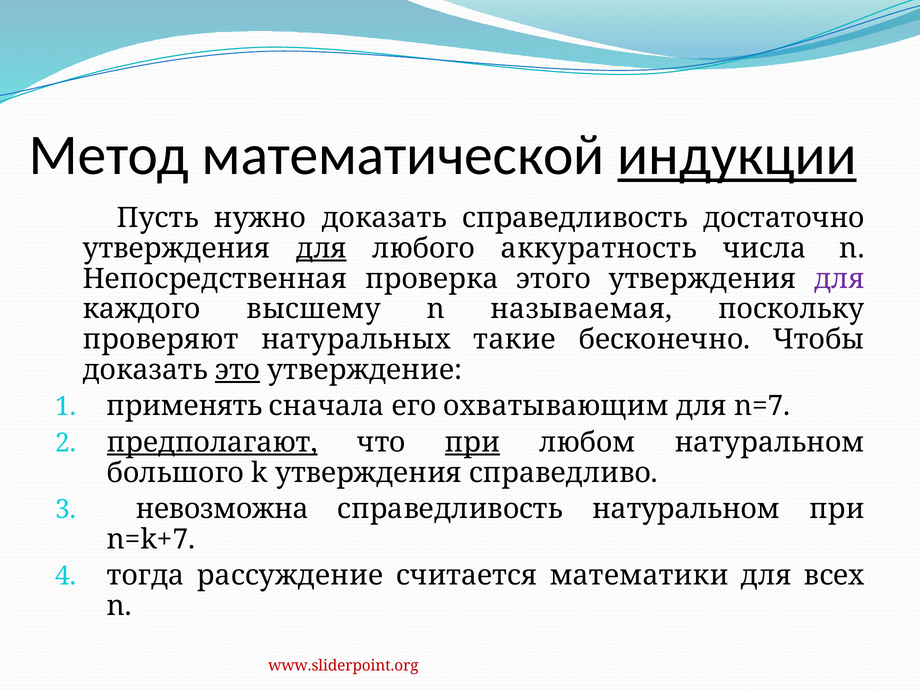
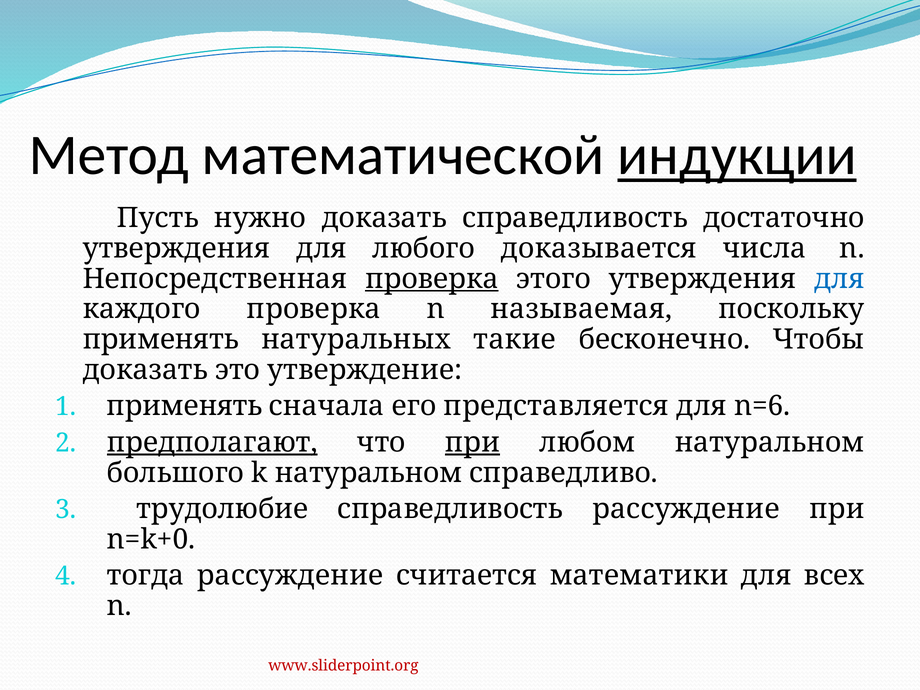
для at (321, 248) underline: present -> none
аккуратность: аккуратность -> доказывается
проверка at (432, 279) underline: none -> present
для at (839, 279) colour: purple -> blue
каждого высшему: высшему -> проверка
проверяют at (161, 339): проверяют -> применять
это underline: present -> none
охватывающим: охватывающим -> представляется
n=7: n=7 -> n=6
k утверждения: утверждения -> натуральном
невозможна: невозможна -> трудолюбие
справедливость натуральном: натуральном -> рассуждение
n=k+7: n=k+7 -> n=k+0
